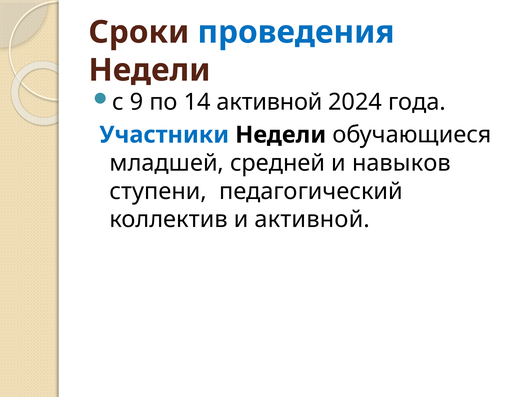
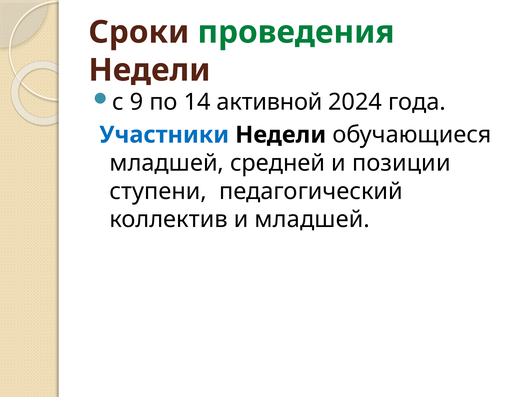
проведения colour: blue -> green
навыков: навыков -> позиции
и активной: активной -> младшей
